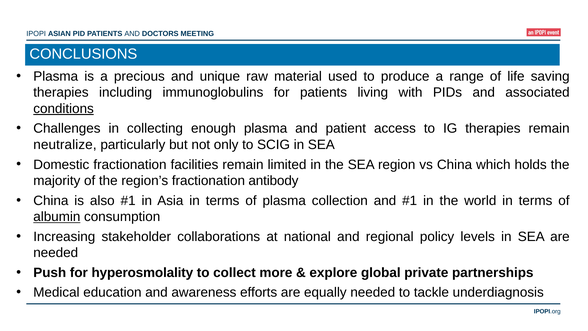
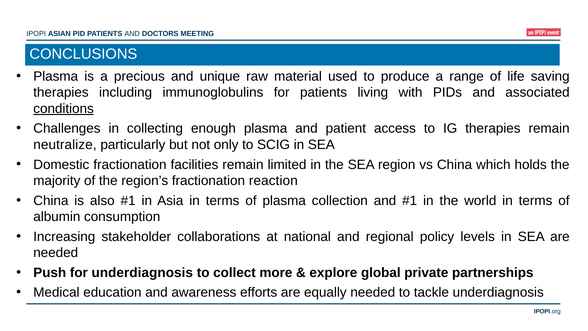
antibody: antibody -> reaction
albumin underline: present -> none
for hyperosmolality: hyperosmolality -> underdiagnosis
